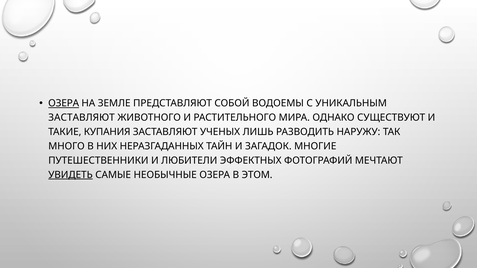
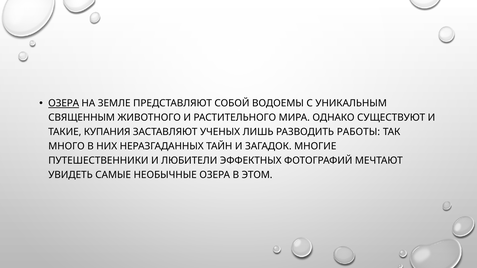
ЗАСТАВЛЯЮТ at (82, 118): ЗАСТАВЛЯЮТ -> СВЯЩЕННЫМ
НАРУЖУ: НАРУЖУ -> РАБОТЫ
УВИДЕТЬ underline: present -> none
